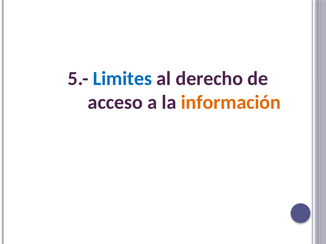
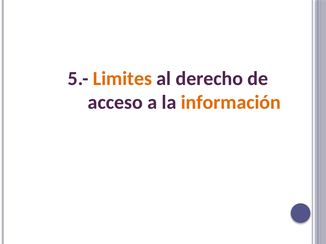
Limites colour: blue -> orange
